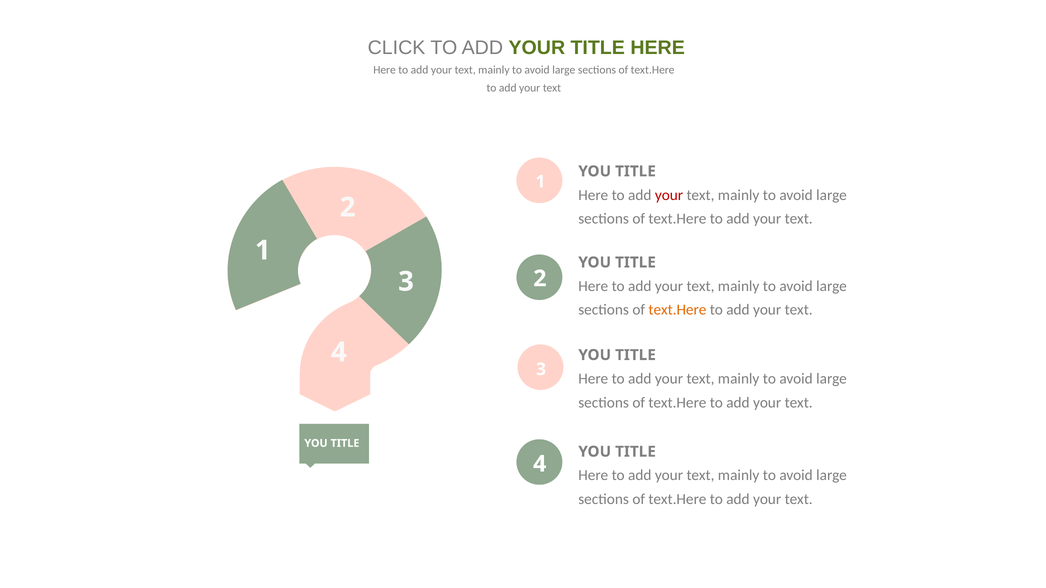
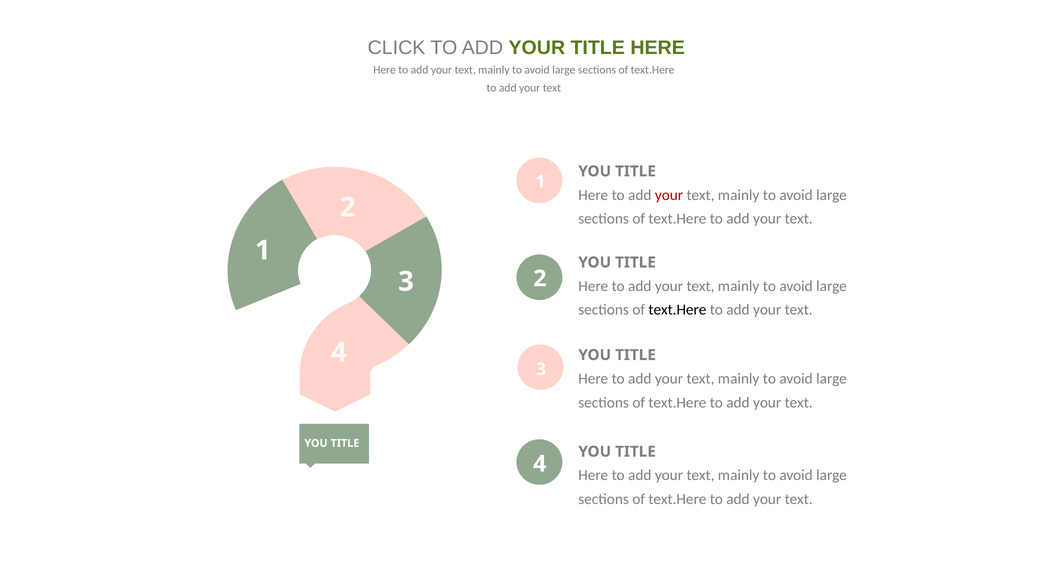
text.Here at (677, 310) colour: orange -> black
